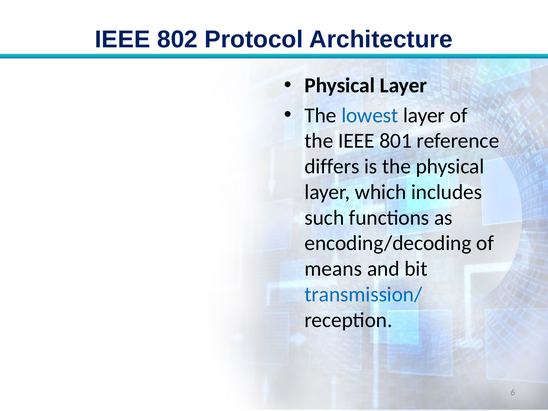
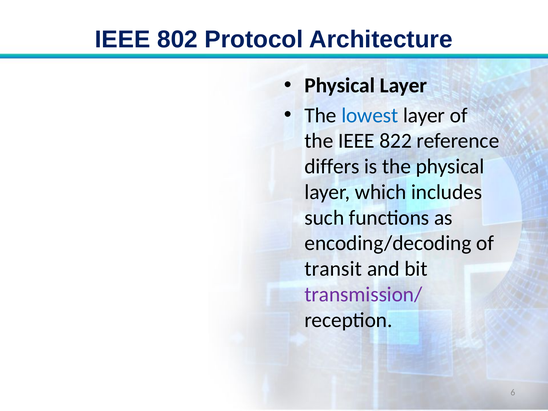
801: 801 -> 822
means: means -> transit
transmission/ colour: blue -> purple
